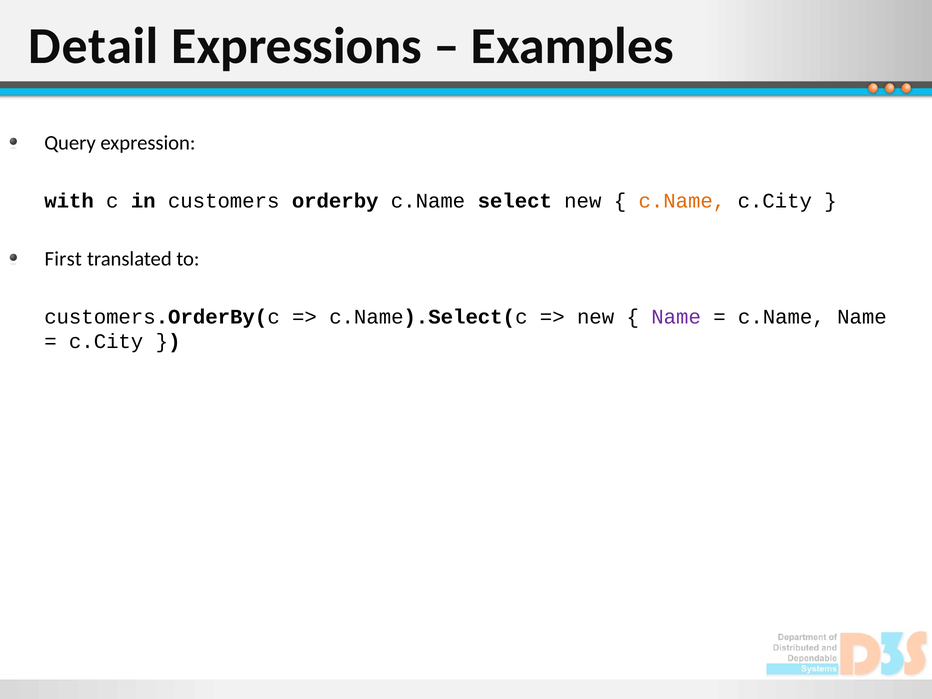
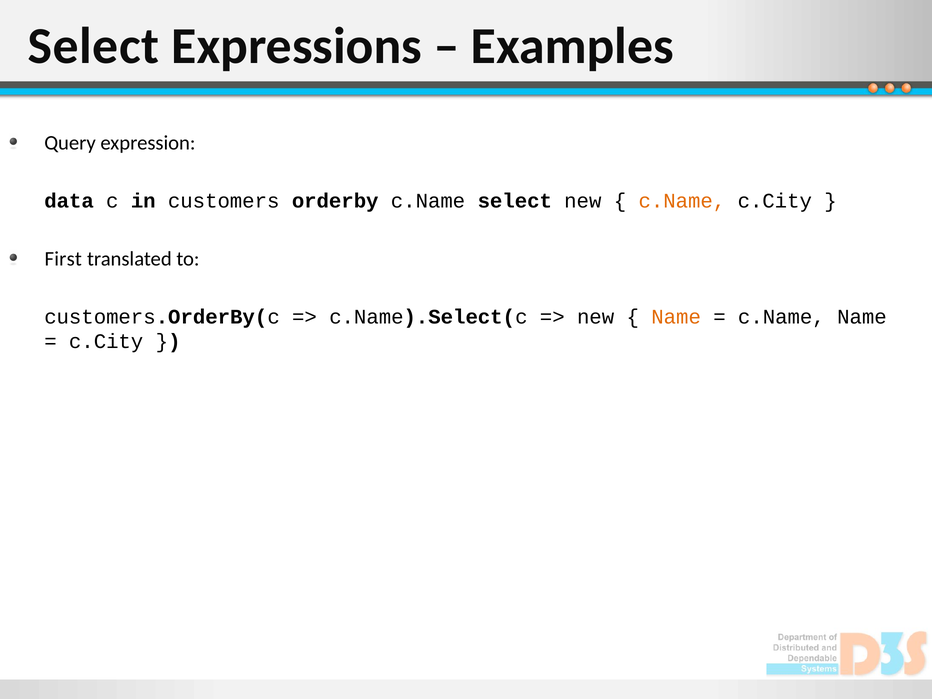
Detail at (93, 46): Detail -> Select
with: with -> data
Name at (676, 317) colour: purple -> orange
